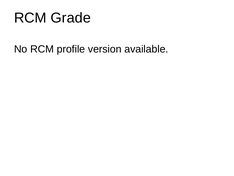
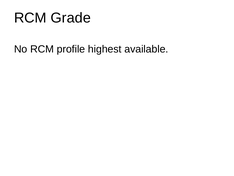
version: version -> highest
